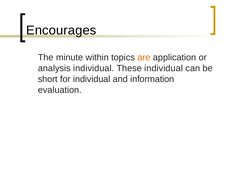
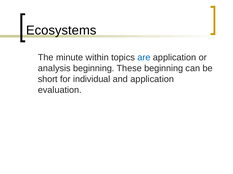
Encourages: Encourages -> Ecosystems
are colour: orange -> blue
analysis individual: individual -> beginning
These individual: individual -> beginning
and information: information -> application
